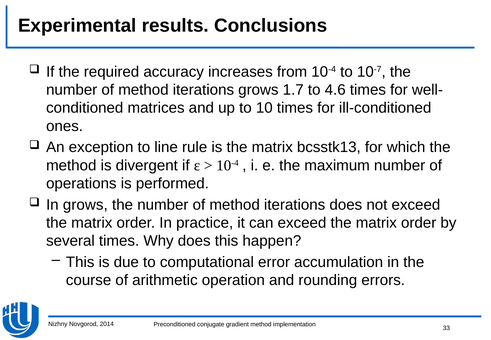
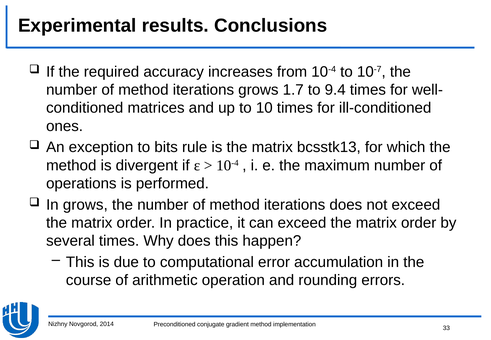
4.6: 4.6 -> 9.4
line: line -> bits
